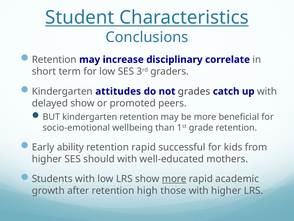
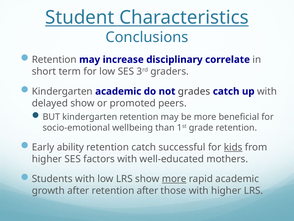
Kindergarten attitudes: attitudes -> academic
retention rapid: rapid -> catch
kids underline: none -> present
should: should -> factors
retention high: high -> after
